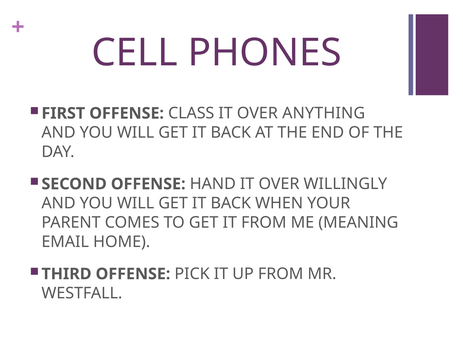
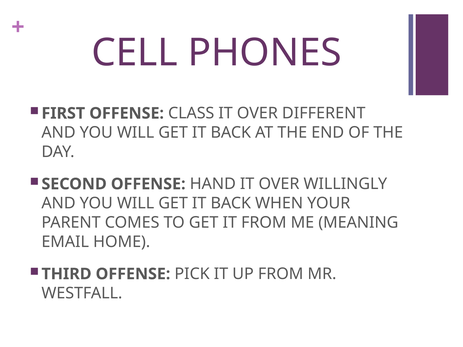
ANYTHING: ANYTHING -> DIFFERENT
